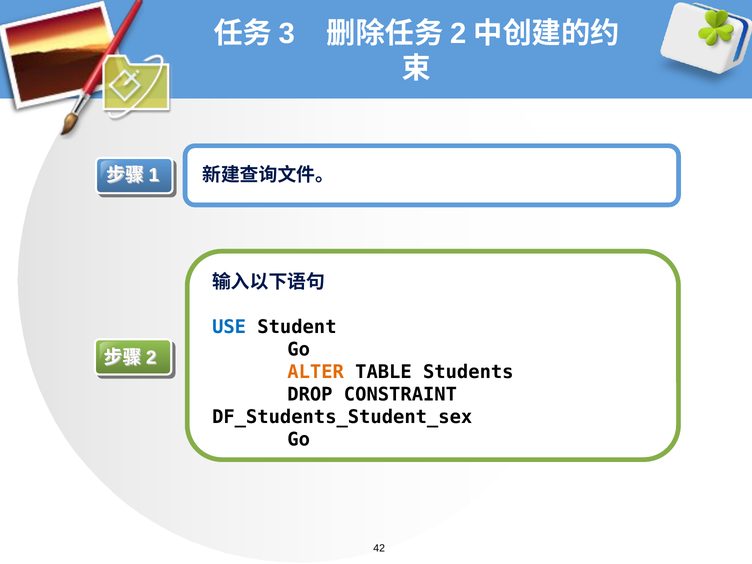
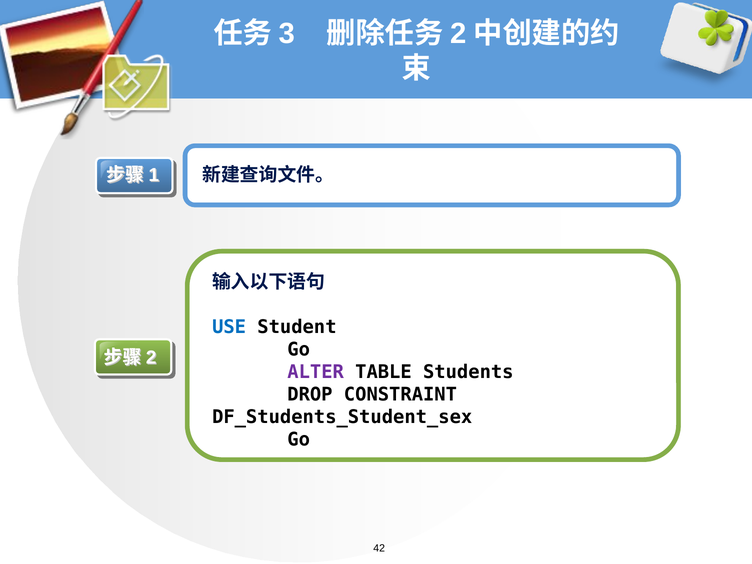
ALTER colour: orange -> purple
